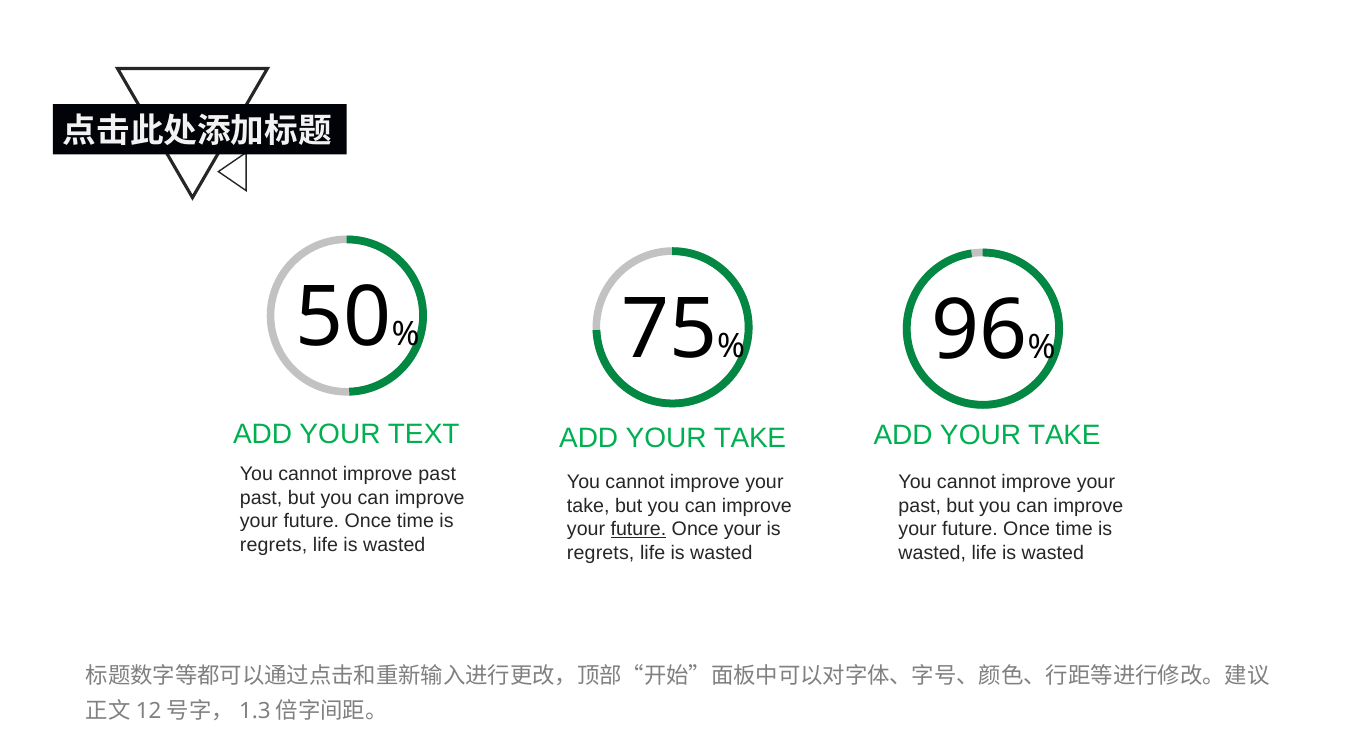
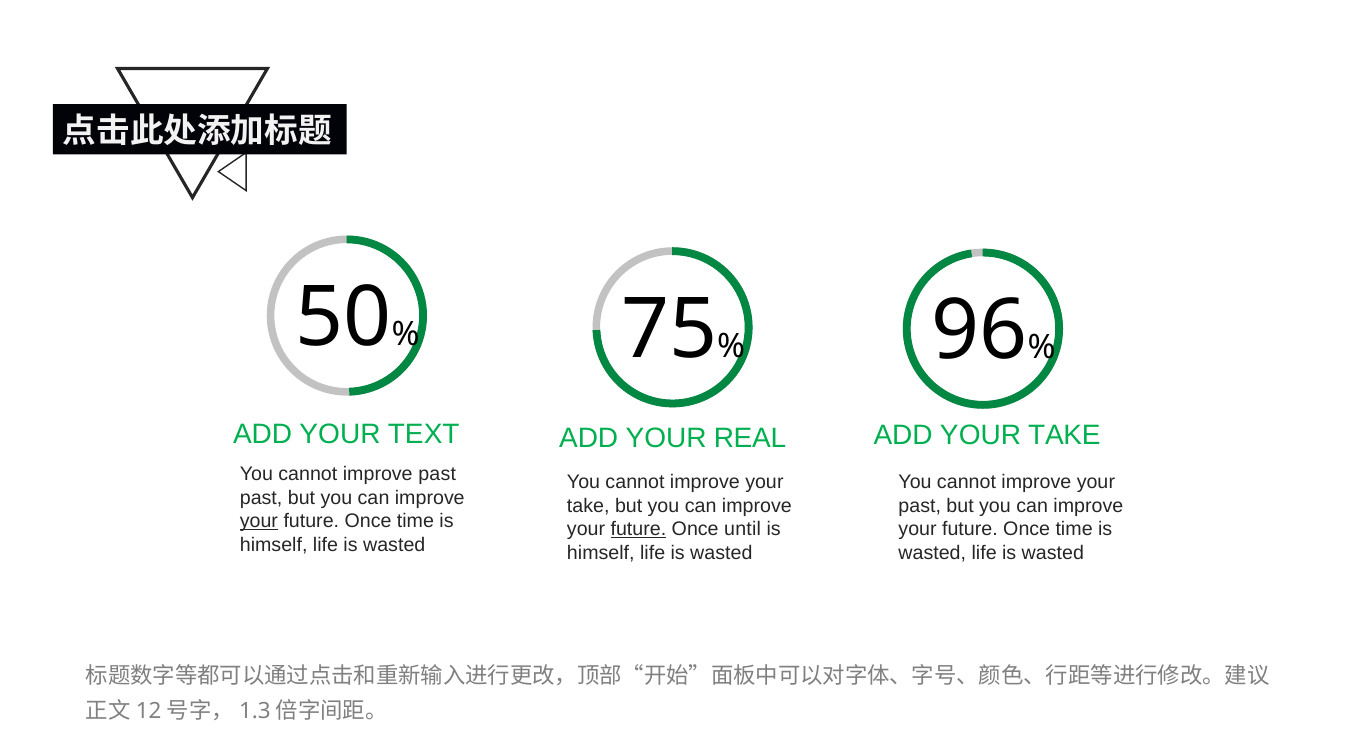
TAKE at (750, 438): TAKE -> REAL
your at (259, 522) underline: none -> present
Once your: your -> until
regrets at (274, 545): regrets -> himself
regrets at (601, 553): regrets -> himself
